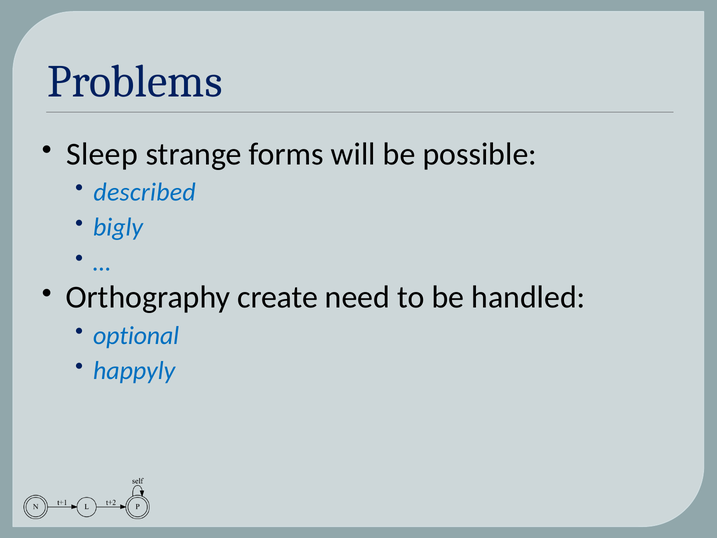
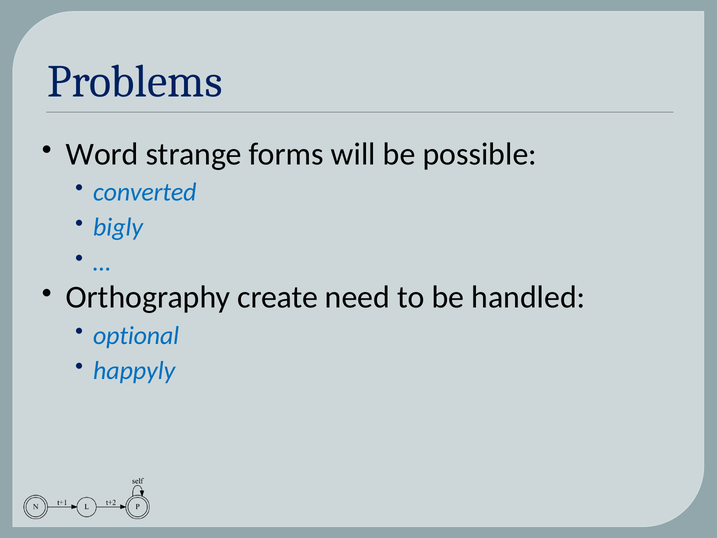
Sleep: Sleep -> Word
described: described -> converted
